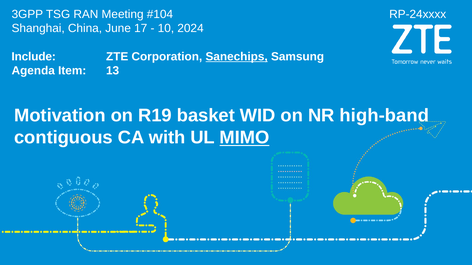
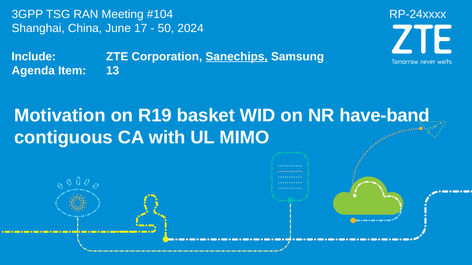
10: 10 -> 50
high-band: high-band -> have-band
MIMO underline: present -> none
